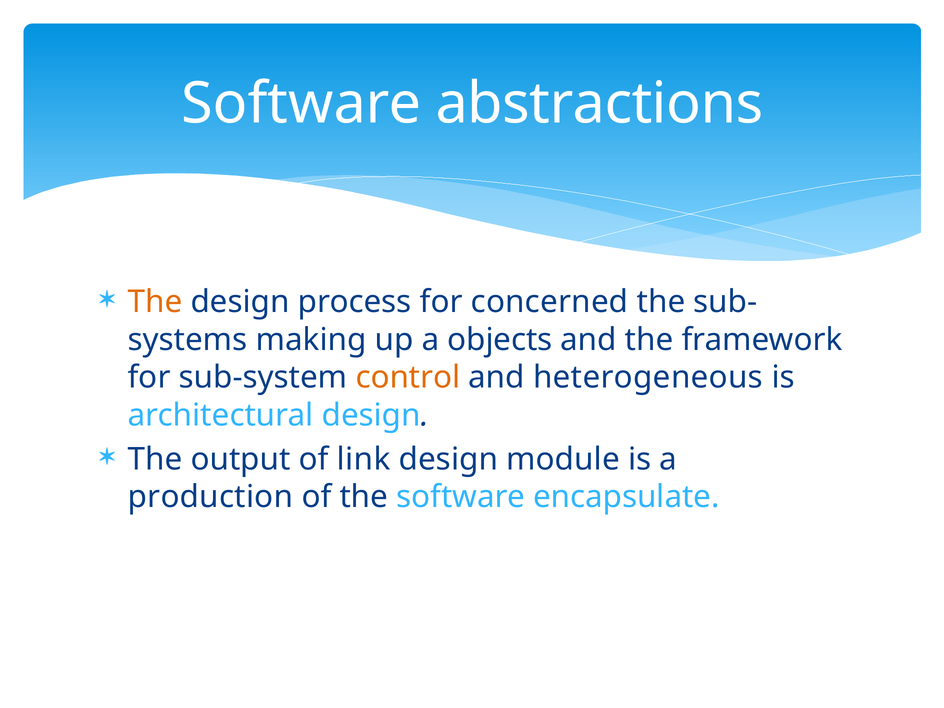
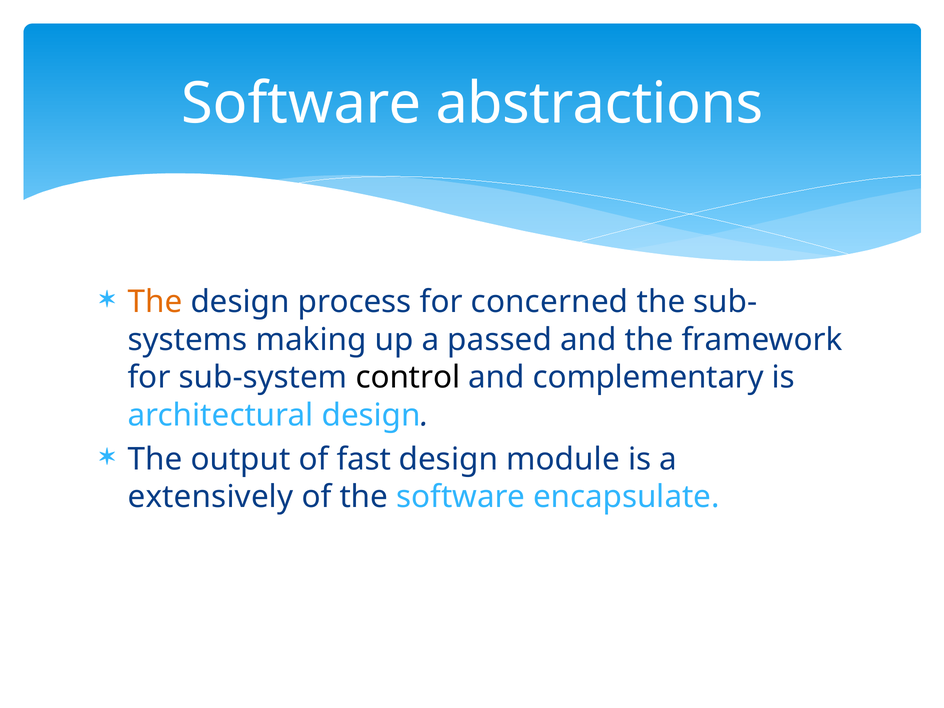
objects: objects -> passed
control colour: orange -> black
heterogeneous: heterogeneous -> complementary
link: link -> fast
production: production -> extensively
